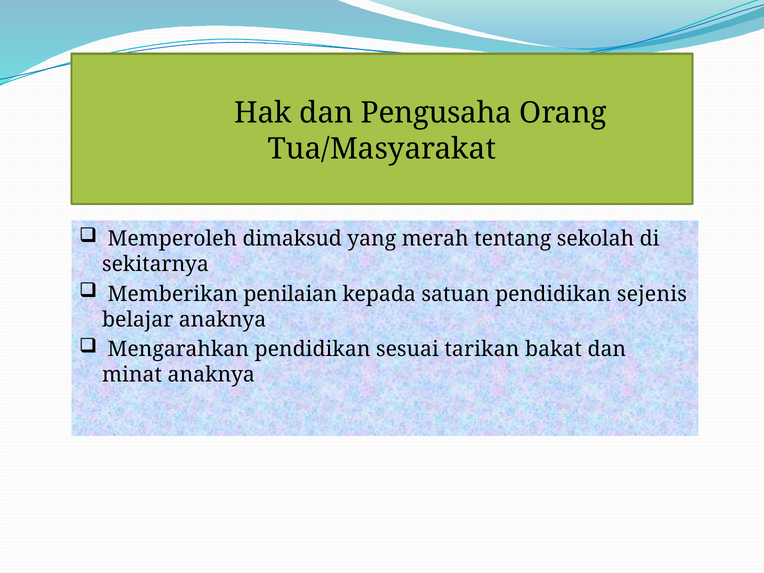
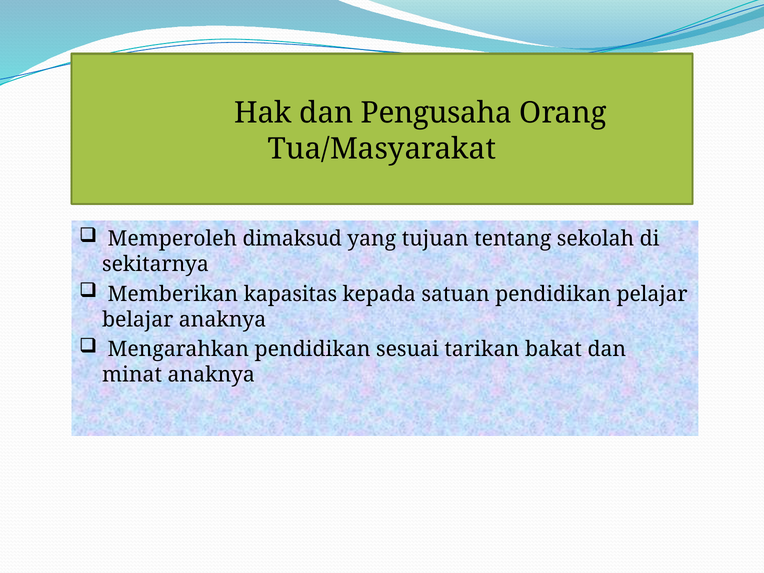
merah: merah -> tujuan
penilaian: penilaian -> kapasitas
sejenis: sejenis -> pelajar
